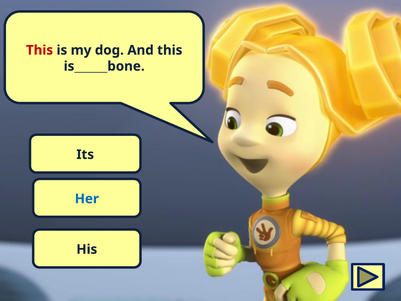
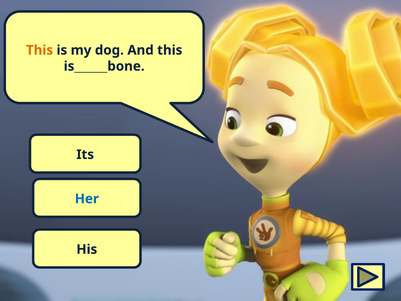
This at (40, 50) colour: red -> orange
